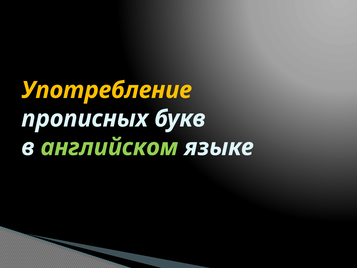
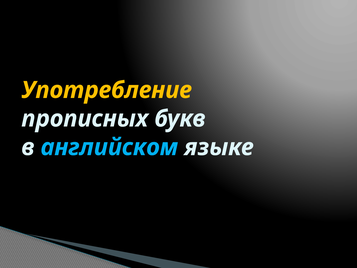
английском colour: light green -> light blue
